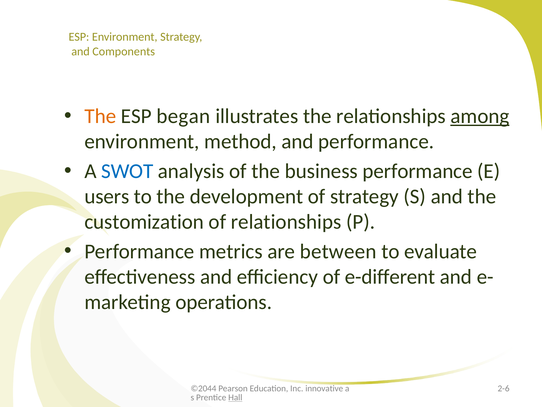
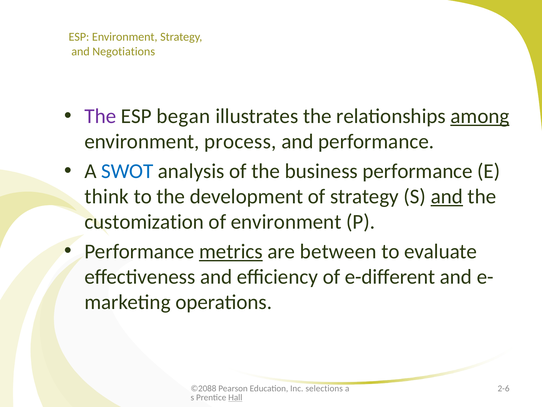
Components: Components -> Negotiations
The at (100, 116) colour: orange -> purple
method: method -> process
users: users -> think
and at (447, 196) underline: none -> present
of relationships: relationships -> environment
metrics underline: none -> present
©2044: ©2044 -> ©2088
innovative: innovative -> selections
